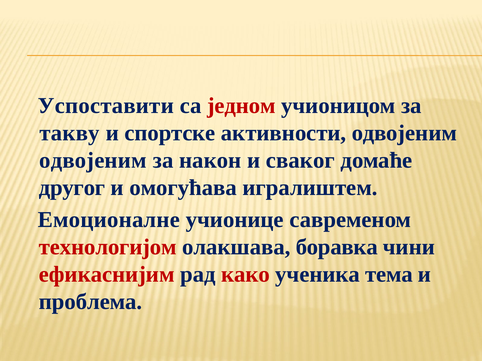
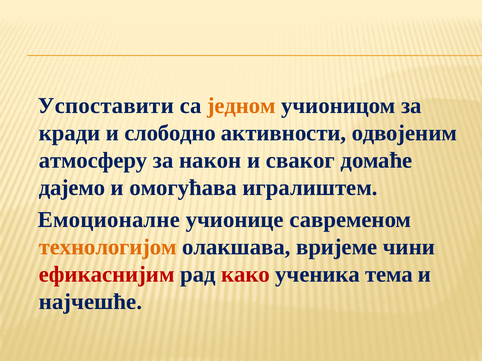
једном colour: red -> orange
такву: такву -> кради
спортске: спортске -> слободно
одвојеним at (93, 161): одвојеним -> атмосферу
другог: другог -> дајемо
технологијом colour: red -> orange
боравка: боравка -> вријеме
проблема: проблема -> најчешће
